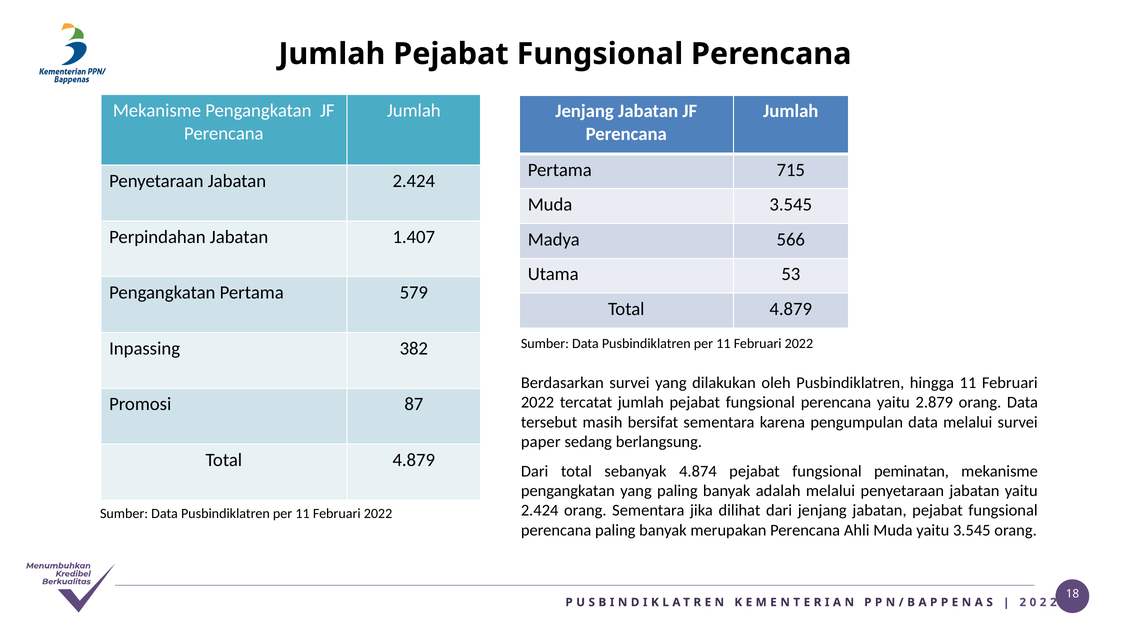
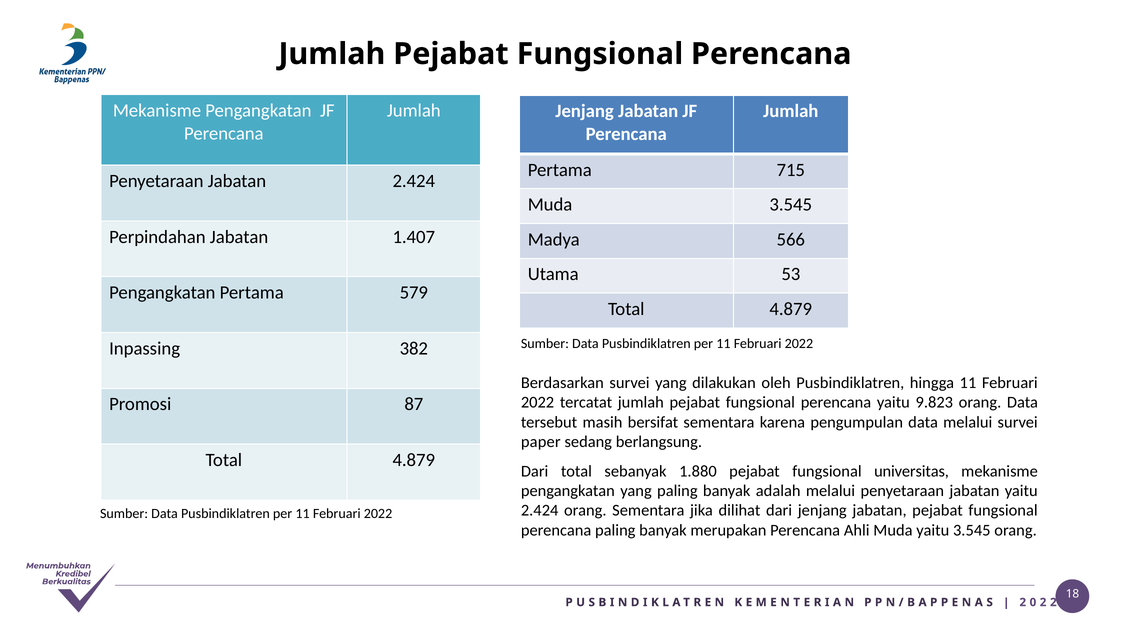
2.879: 2.879 -> 9.823
4.874: 4.874 -> 1.880
peminatan: peminatan -> universitas
